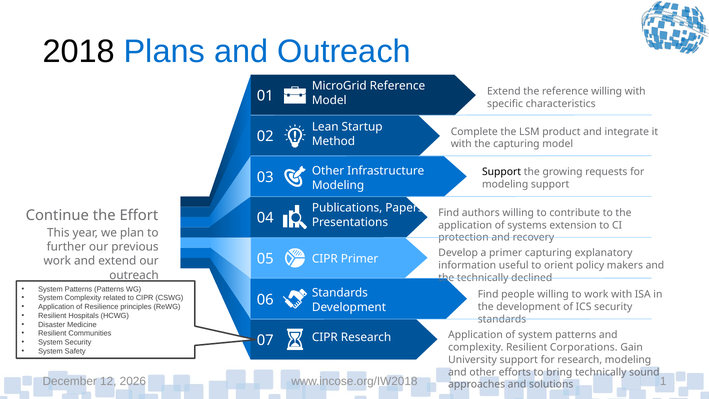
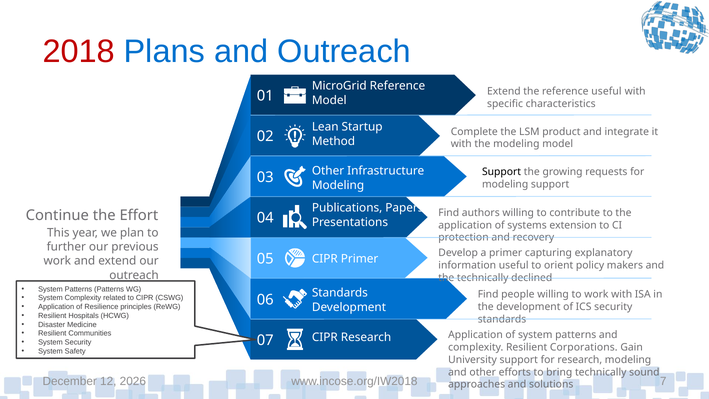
2018 colour: black -> red
reference willing: willing -> useful
the capturing: capturing -> modeling
1: 1 -> 7
